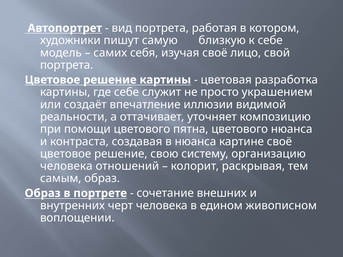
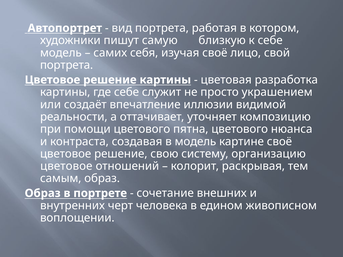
в нюанса: нюанса -> модель
человека at (66, 166): человека -> цветовое
